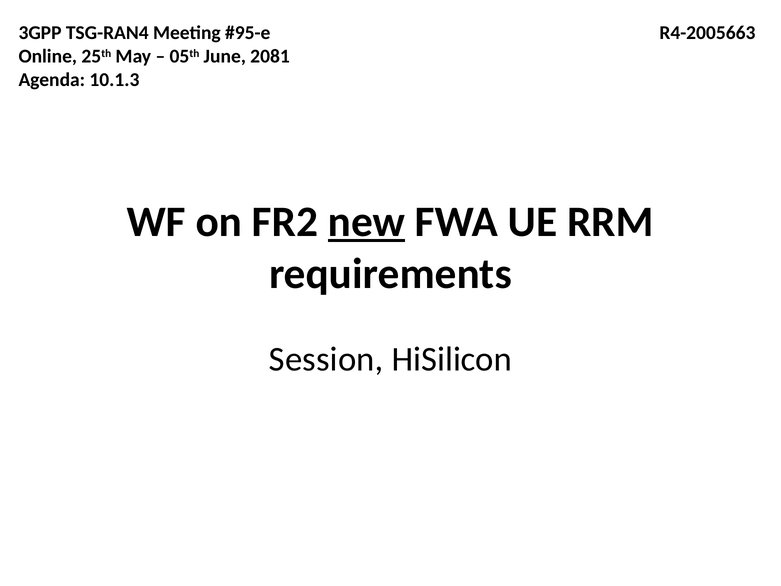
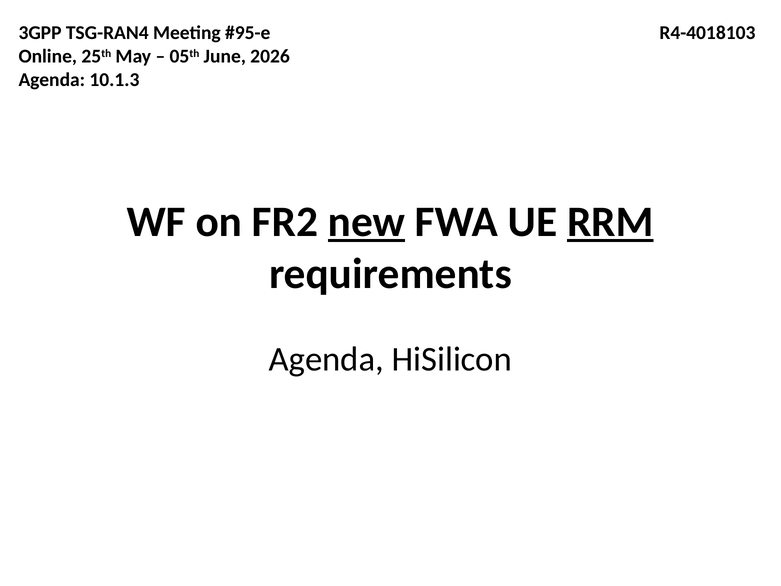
R4-2005663: R4-2005663 -> R4-4018103
2081: 2081 -> 2026
RRM underline: none -> present
Session at (326, 359): Session -> Agenda
